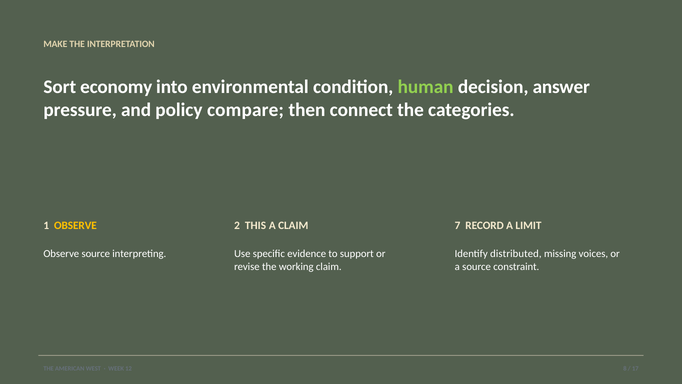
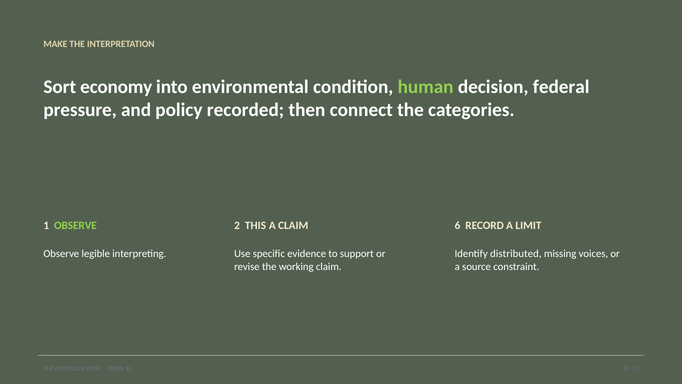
answer: answer -> federal
compare: compare -> recorded
OBSERVE at (75, 225) colour: yellow -> light green
7: 7 -> 6
Observe source: source -> legible
